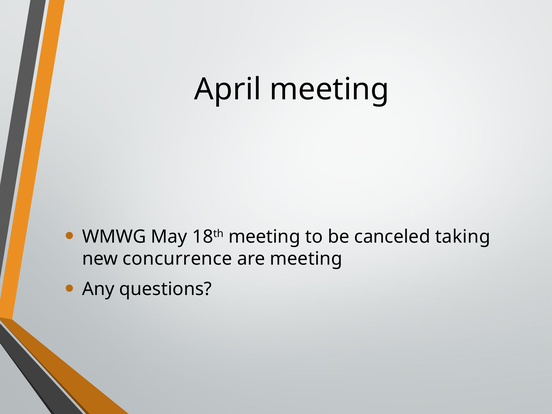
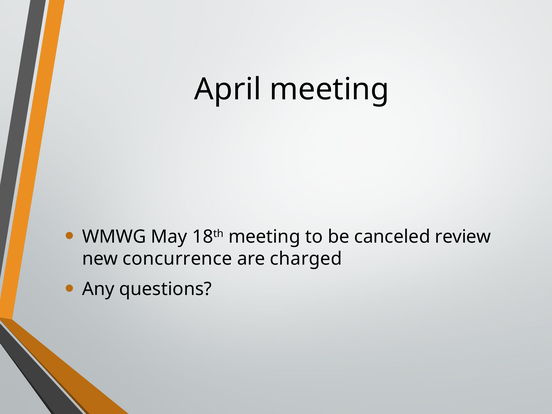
taking: taking -> review
are meeting: meeting -> charged
